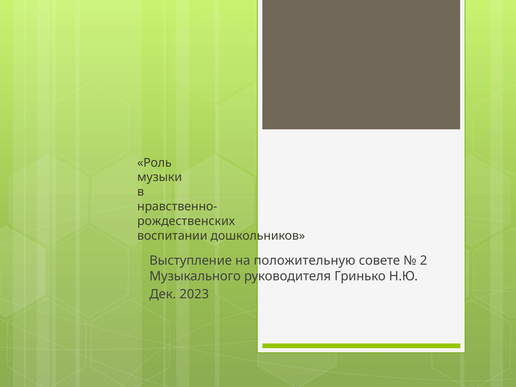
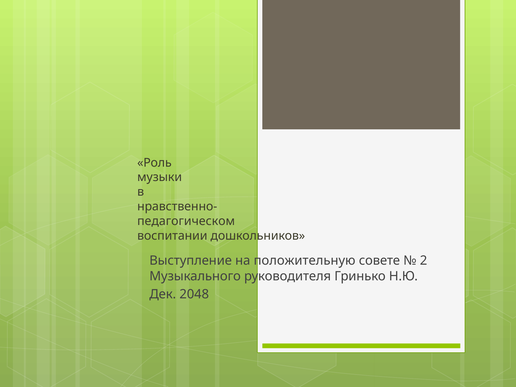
рождественских: рождественских -> педагогическом
2023: 2023 -> 2048
